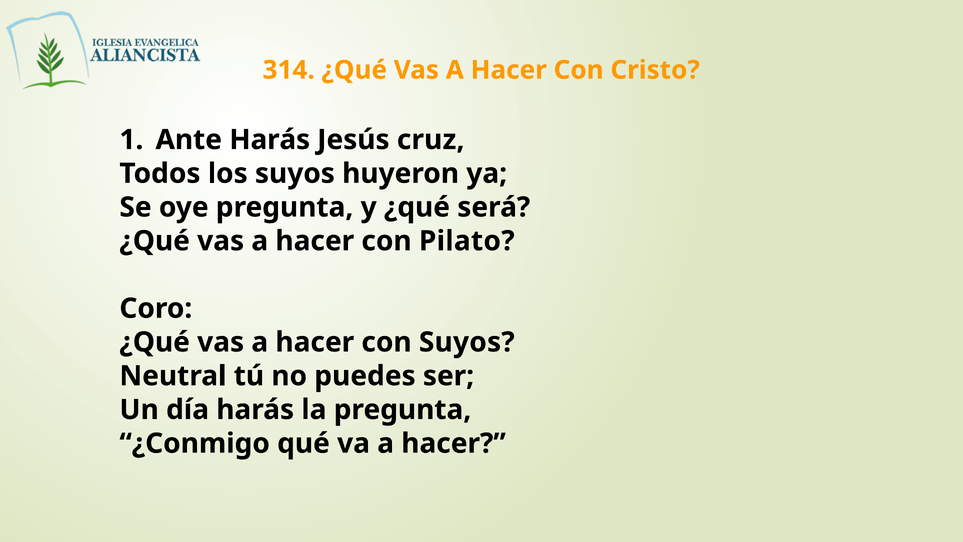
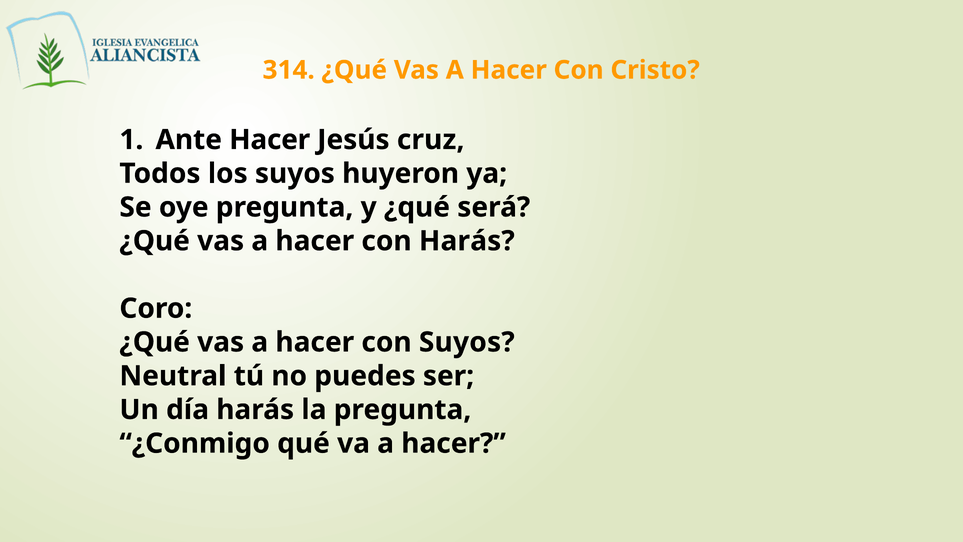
Ante Harás: Harás -> Hacer
con Pilato: Pilato -> Harás
